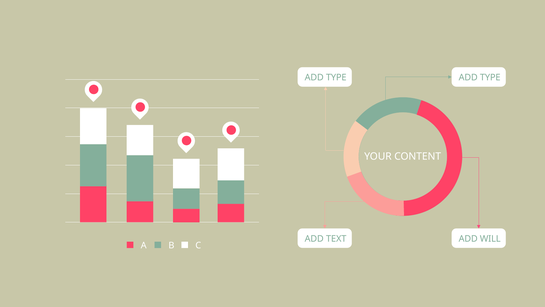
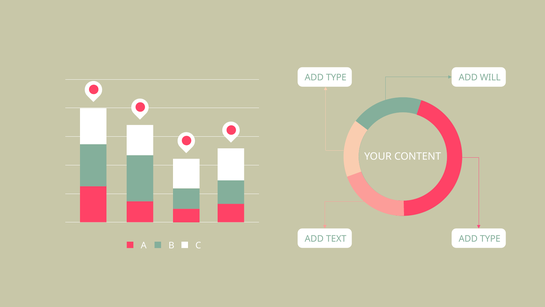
TYPE at (490, 77): TYPE -> WILL
TEXT ADD WILL: WILL -> TYPE
